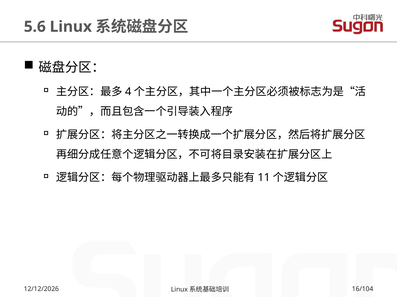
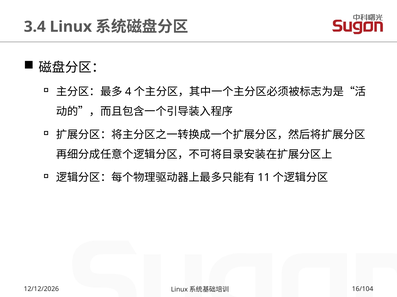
5.6: 5.6 -> 3.4
